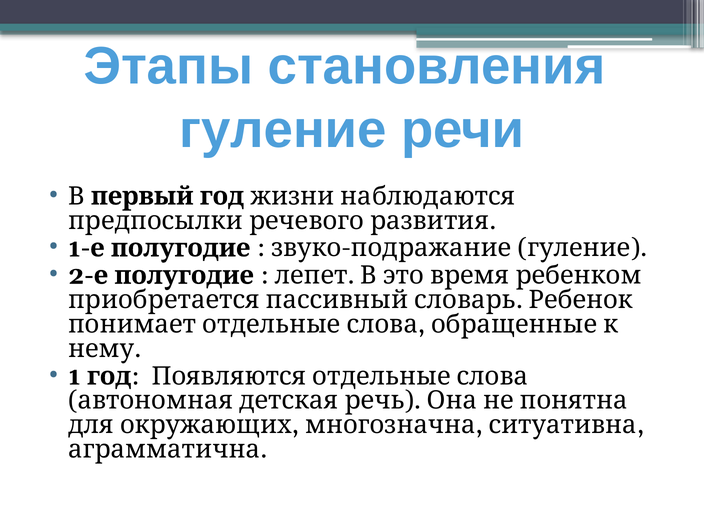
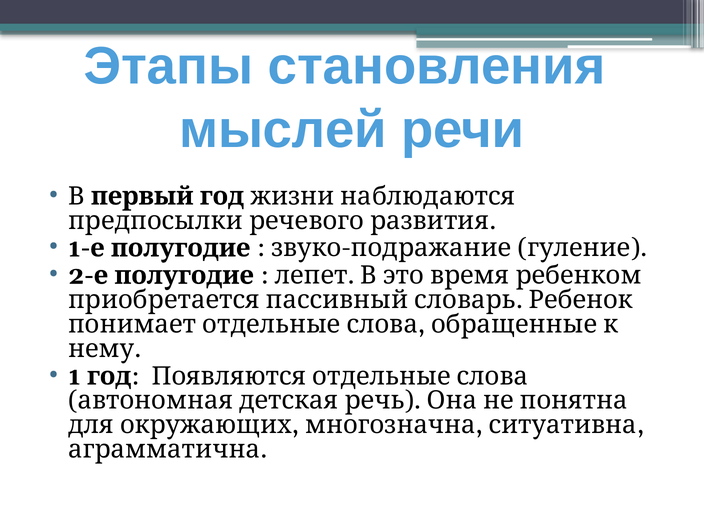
гуление at (283, 130): гуление -> мыслей
